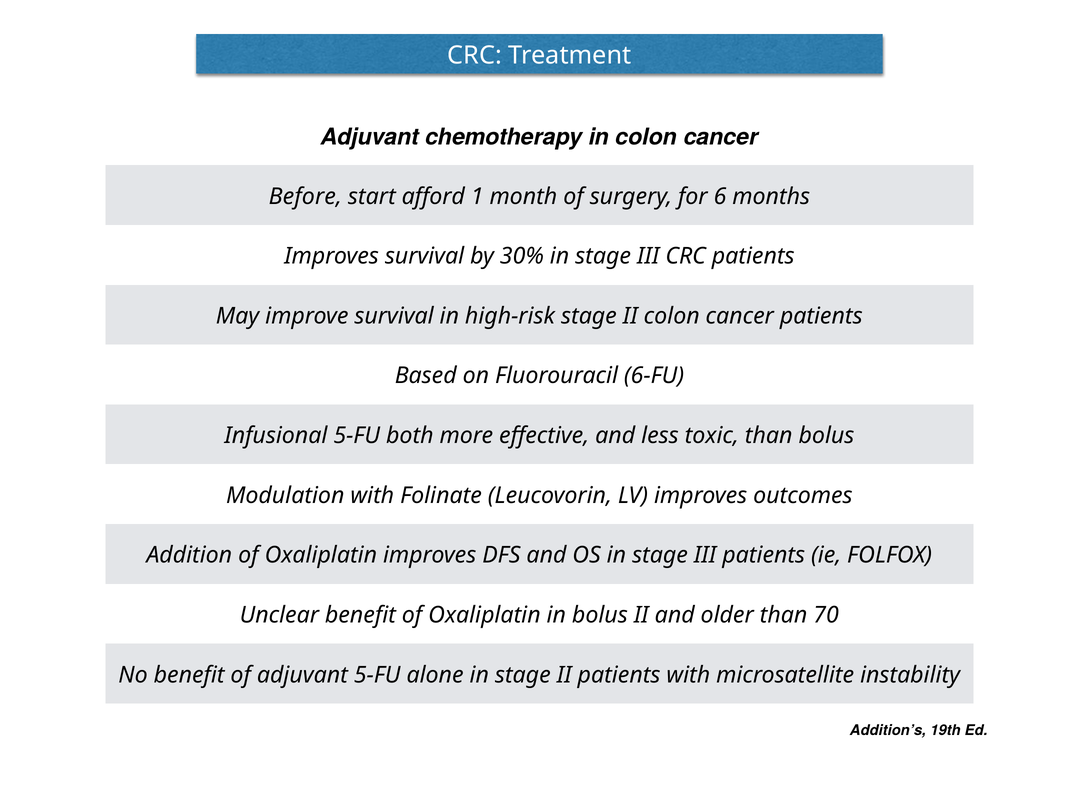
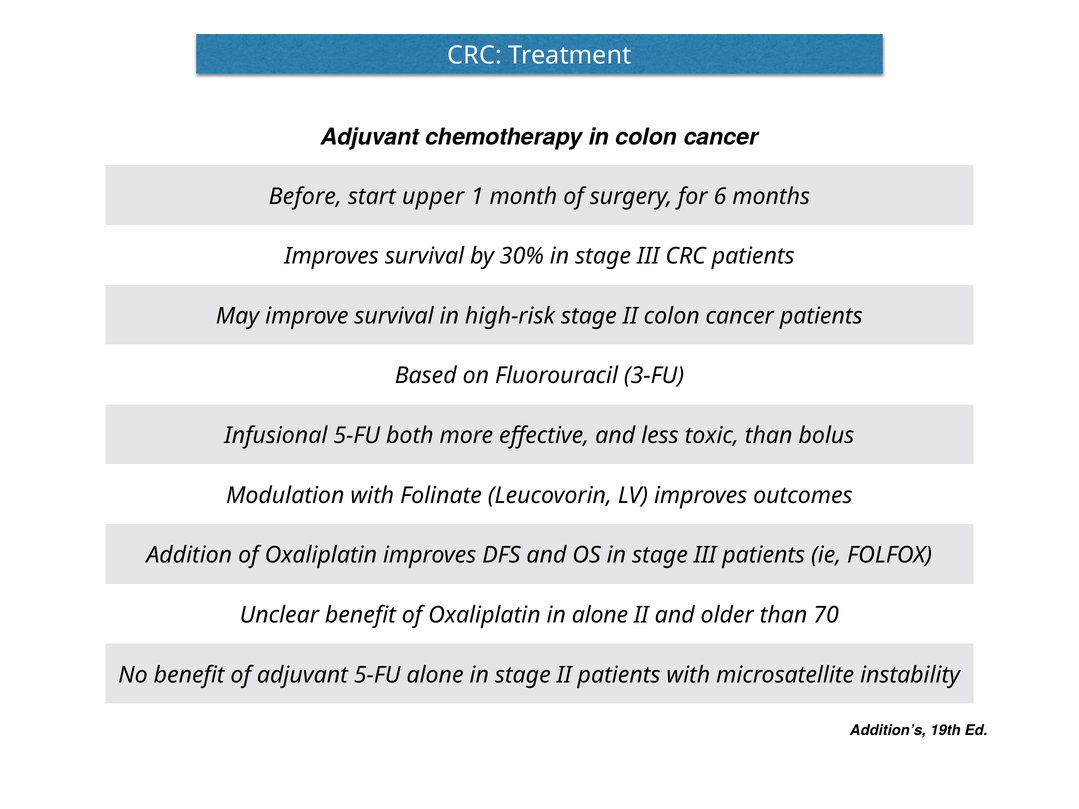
afford: afford -> upper
6-FU: 6-FU -> 3-FU
in bolus: bolus -> alone
